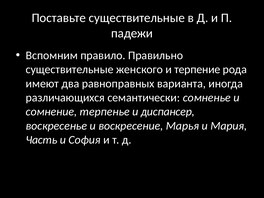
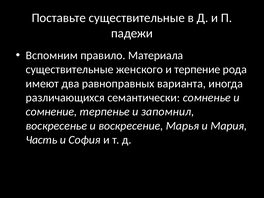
Правильно: Правильно -> Материала
диспансер: диспансер -> запомнил
